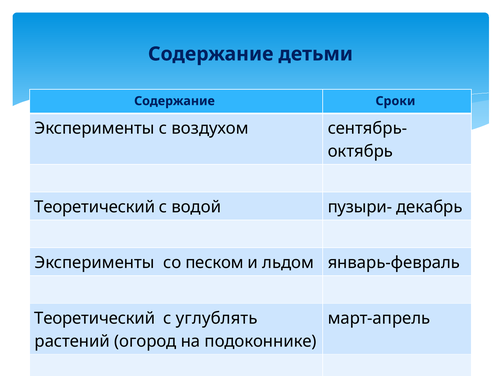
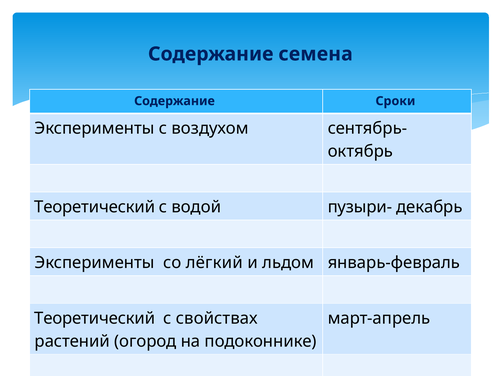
детьми: детьми -> семена
со песком: песком -> лёгкий
углублять: углублять -> свойствах
